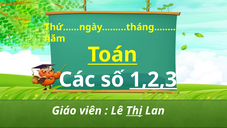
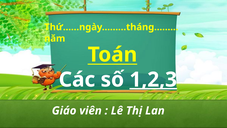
Thị underline: present -> none
